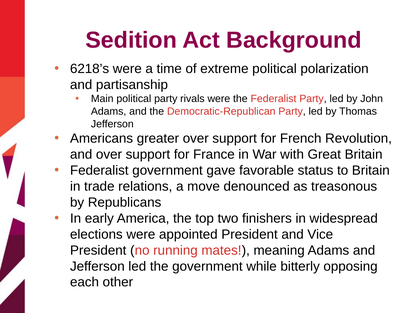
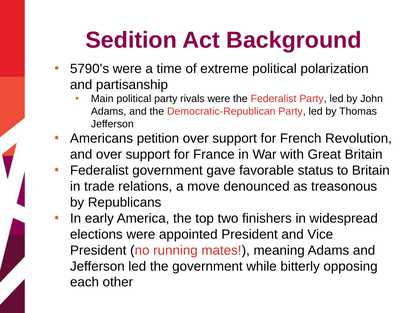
6218’s: 6218’s -> 5790’s
greater: greater -> petition
